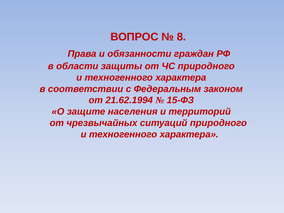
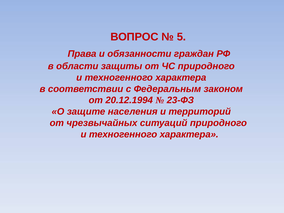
8: 8 -> 5
21.62.1994: 21.62.1994 -> 20.12.1994
15-ФЗ: 15-ФЗ -> 23-ФЗ
